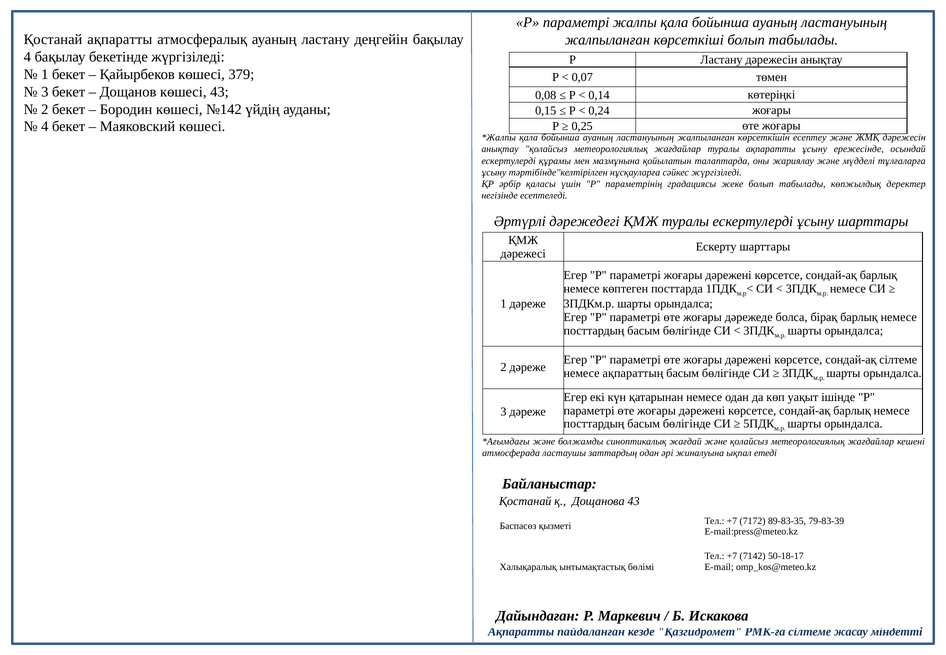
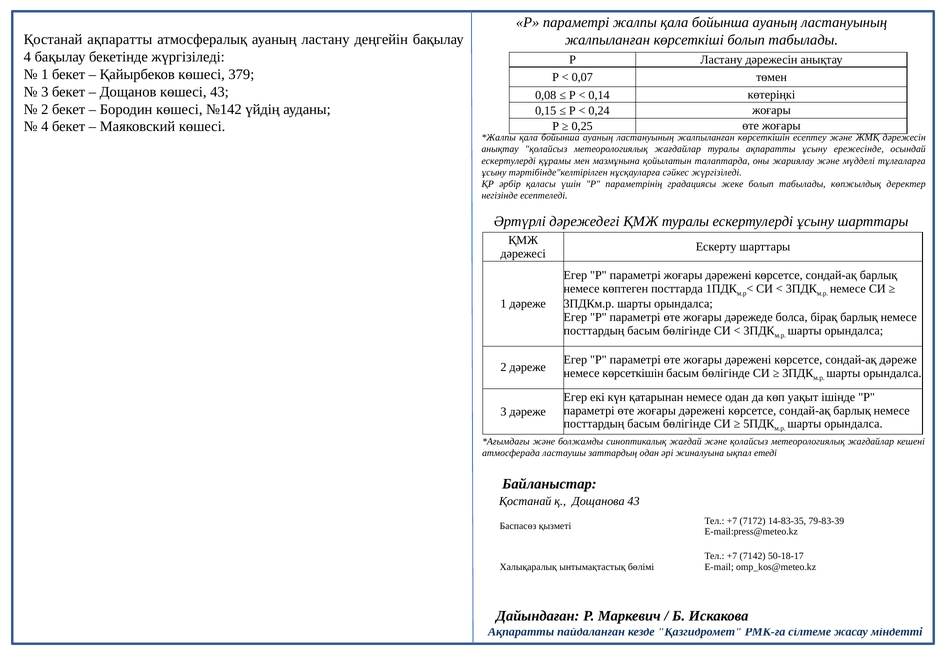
сондай-ақ сілтеме: сілтеме -> дәреже
немесе ақпараттың: ақпараттың -> көрсеткішін
89-83-35: 89-83-35 -> 14-83-35
